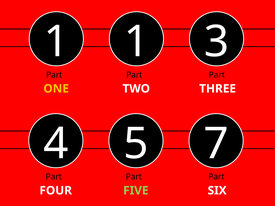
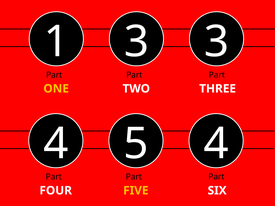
1 1: 1 -> 3
5 7: 7 -> 4
FIVE colour: light green -> yellow
